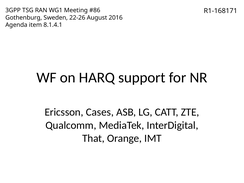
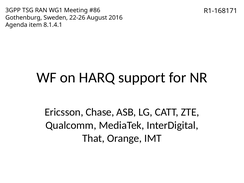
Cases: Cases -> Chase
